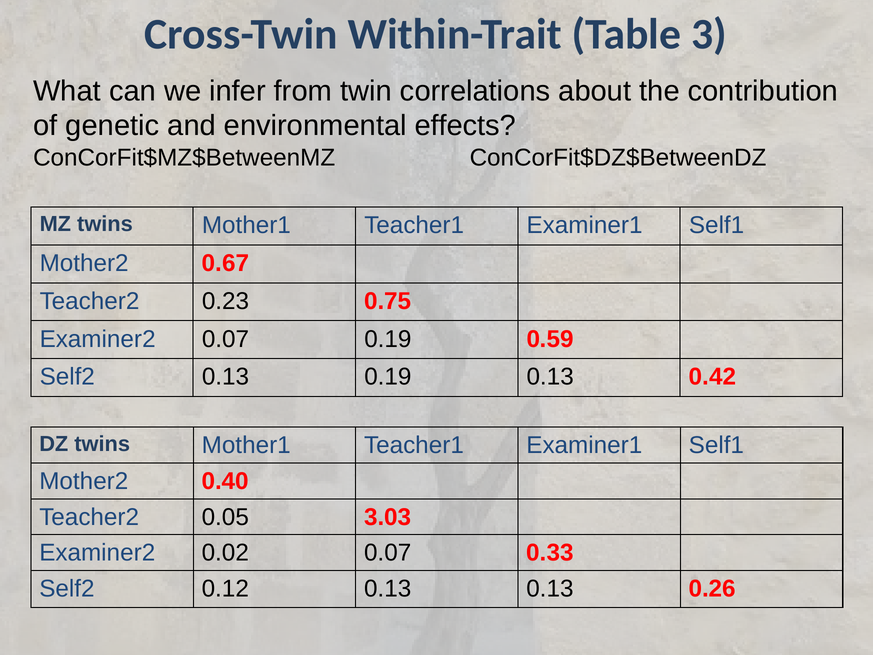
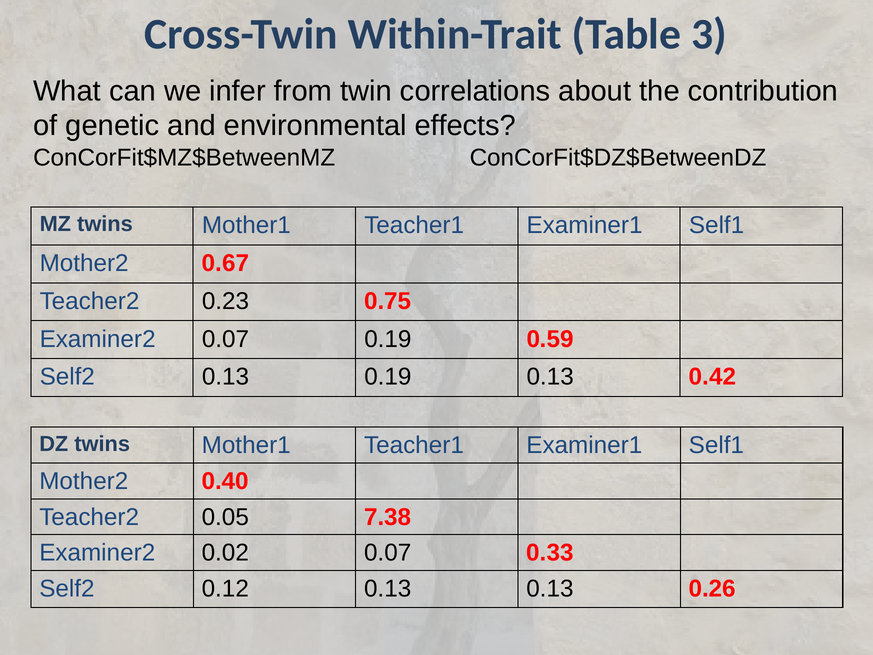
3.03: 3.03 -> 7.38
